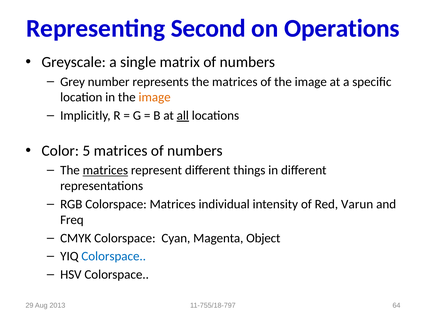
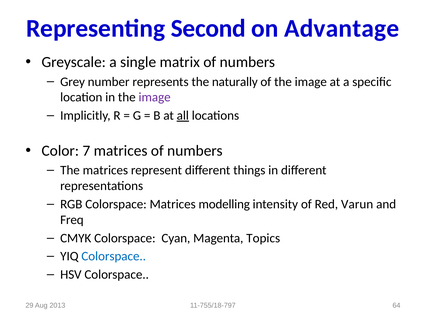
Operations: Operations -> Advantage
represents the matrices: matrices -> naturally
image at (155, 97) colour: orange -> purple
5: 5 -> 7
matrices at (105, 170) underline: present -> none
individual: individual -> modelling
Object: Object -> Topics
